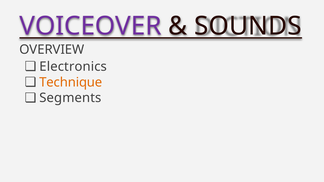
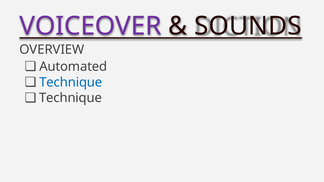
Electronics: Electronics -> Automated
Technique at (71, 82) colour: orange -> blue
Segments at (70, 98): Segments -> Technique
